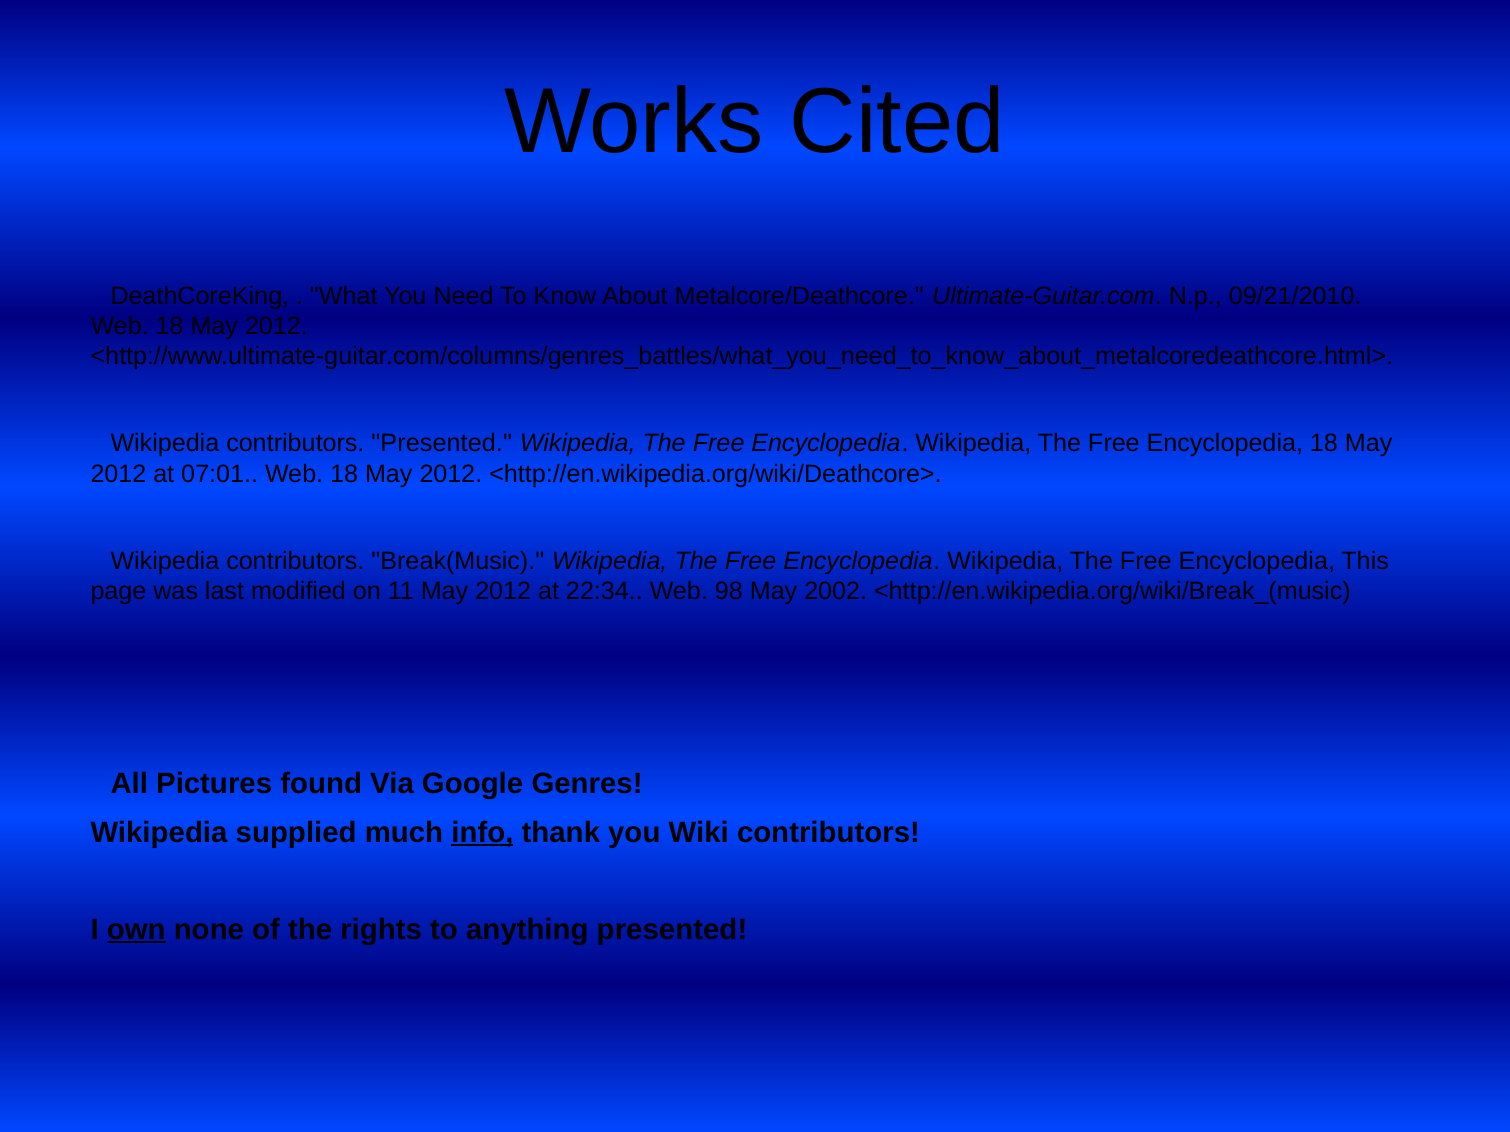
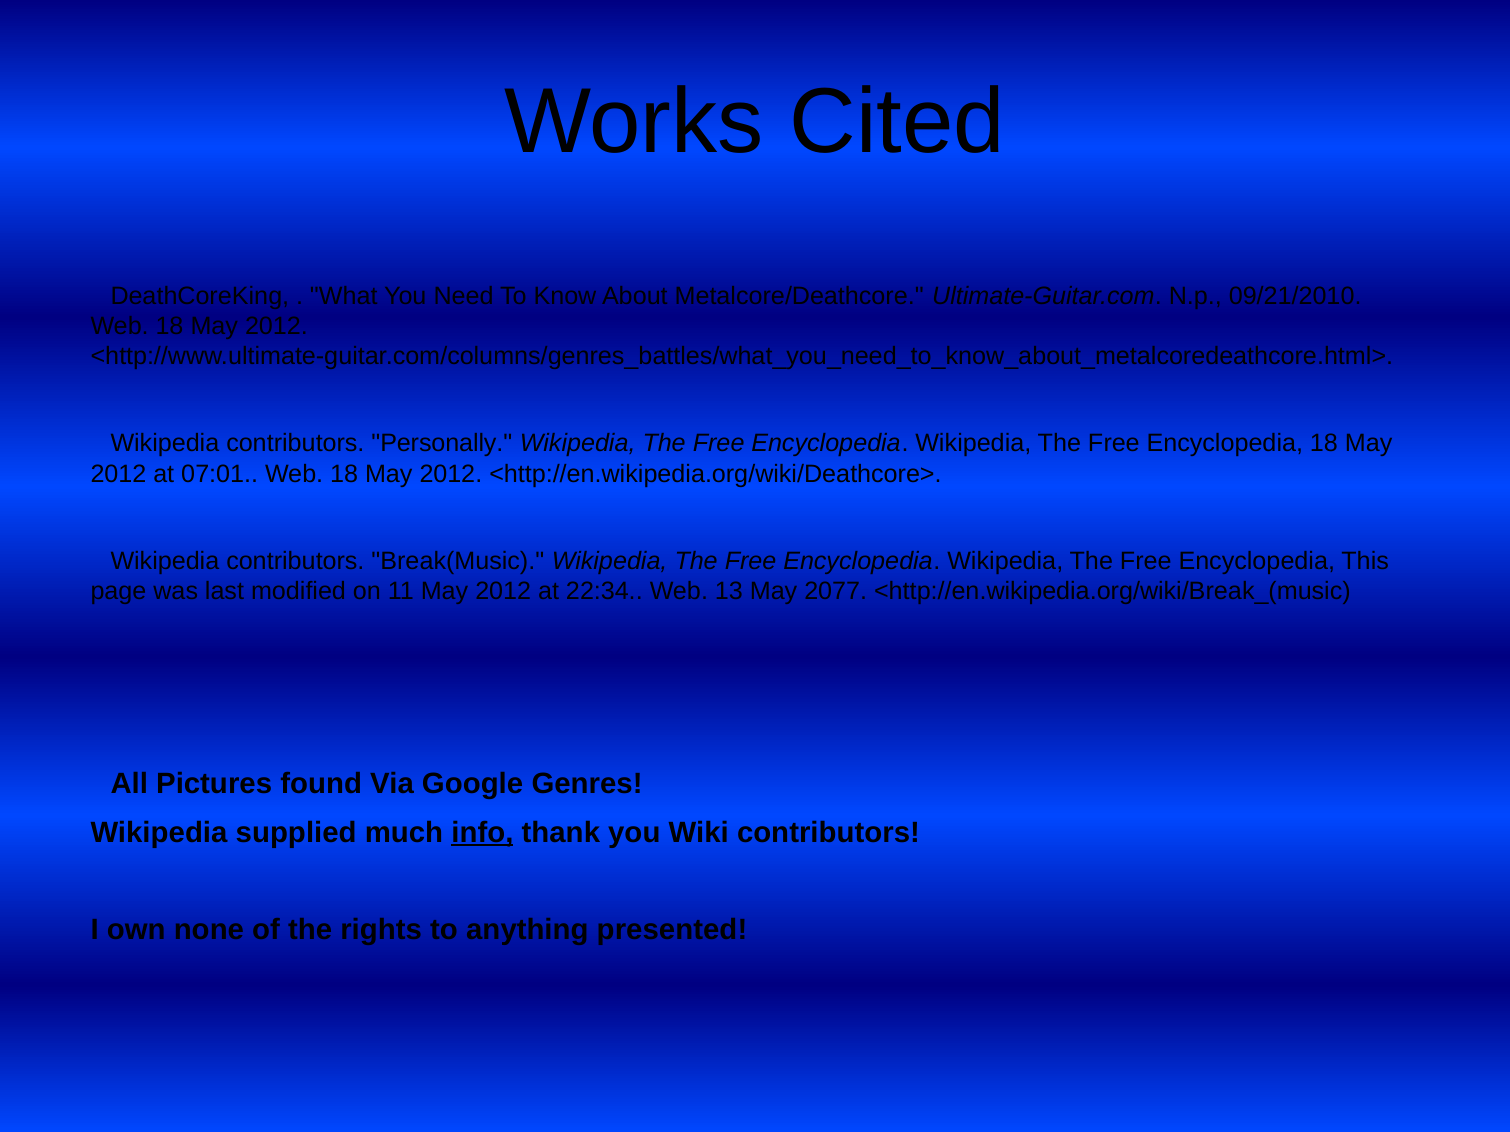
contributors Presented: Presented -> Personally
98: 98 -> 13
2002: 2002 -> 2077
own underline: present -> none
